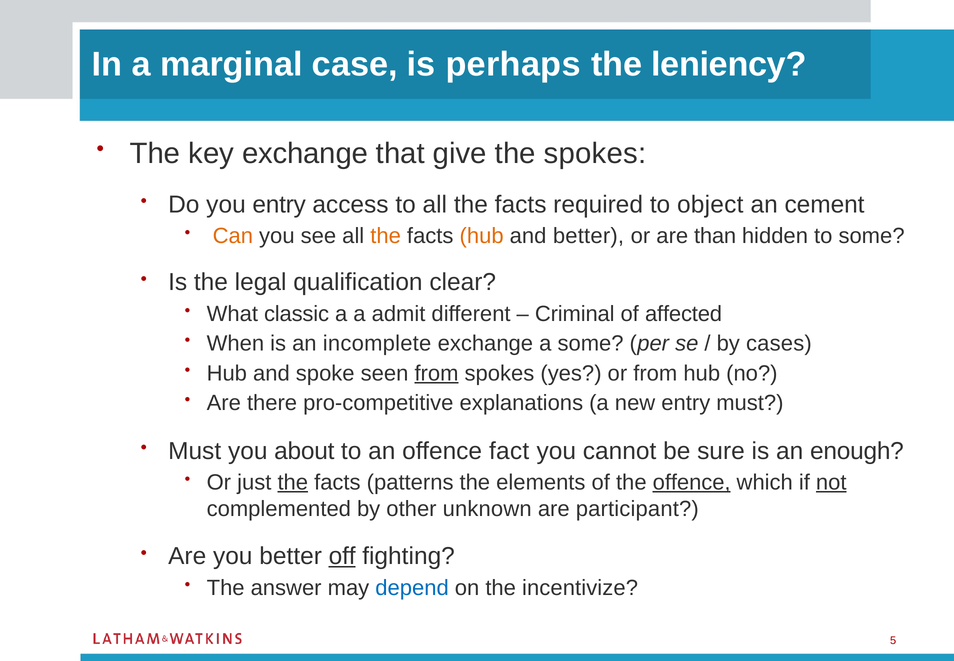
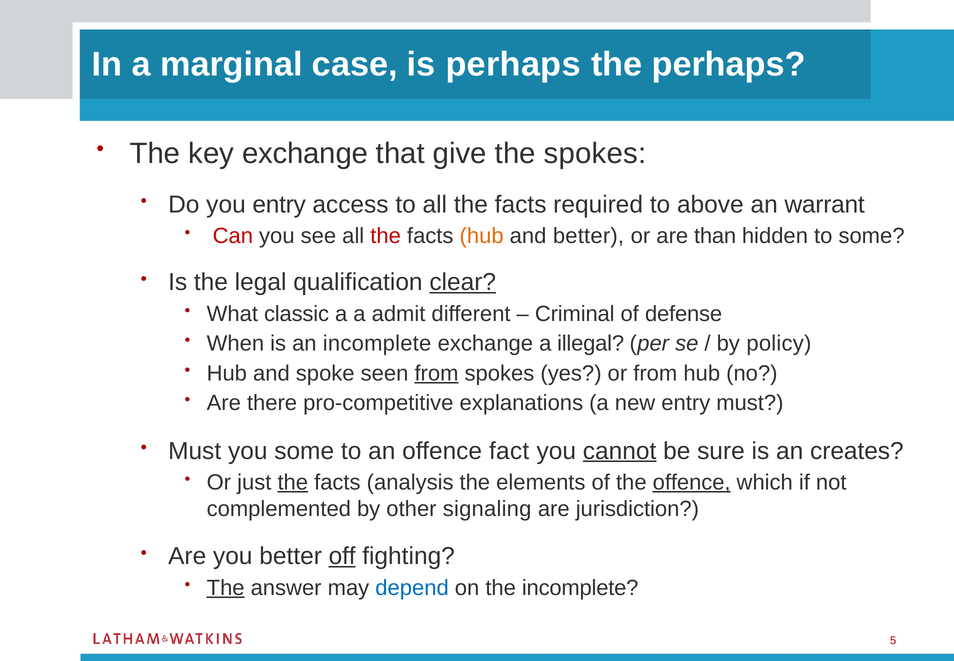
the leniency: leniency -> perhaps
object: object -> above
cement: cement -> warrant
Can colour: orange -> red
the at (386, 236) colour: orange -> red
clear underline: none -> present
affected: affected -> defense
a some: some -> illegal
cases: cases -> policy
you about: about -> some
cannot underline: none -> present
enough: enough -> creates
patterns: patterns -> analysis
not underline: present -> none
unknown: unknown -> signaling
participant: participant -> jurisdiction
The at (226, 587) underline: none -> present
the incentivize: incentivize -> incomplete
